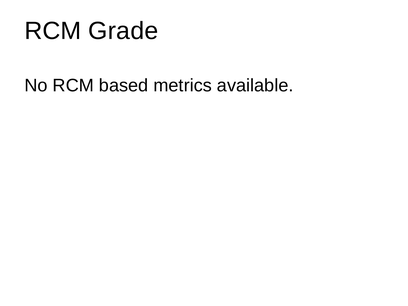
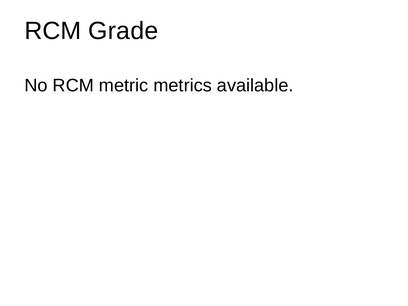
based: based -> metric
